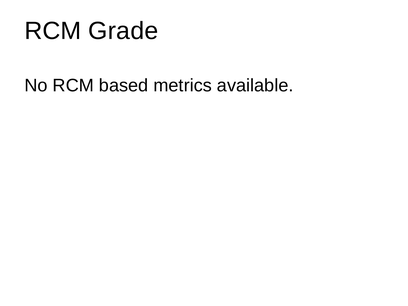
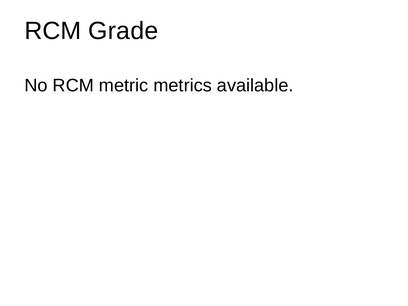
based: based -> metric
